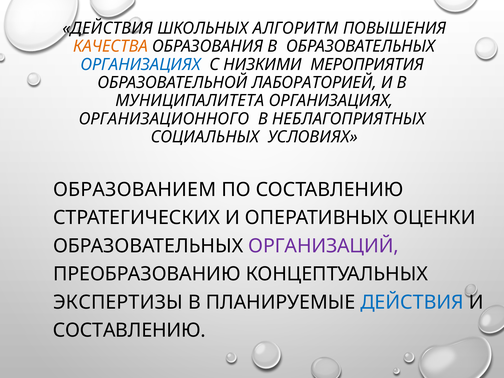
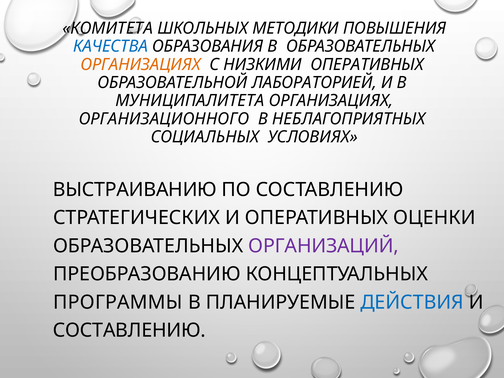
ДЕЙСТВИЯ at (108, 28): ДЕЙСТВИЯ -> КОМИТЕТА
АЛГОРИТМ: АЛГОРИТМ -> МЕТОДИКИ
КАЧЕСТВА colour: orange -> blue
ОРГАНИЗАЦИЯХ at (141, 64) colour: blue -> orange
НИЗКИМИ МЕРОПРИЯТИЯ: МЕРОПРИЯТИЯ -> ОПЕРАТИВНЫХ
ОБРАЗОВАНИЕМ: ОБРАЗОВАНИЕМ -> ВЫСТРАИВАНИЮ
ЭКСПЕРТИЗЫ: ЭКСПЕРТИЗЫ -> ПРОГРАММЫ
